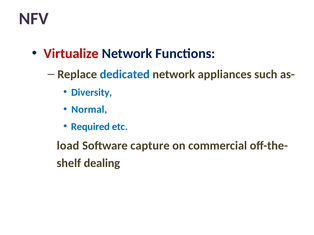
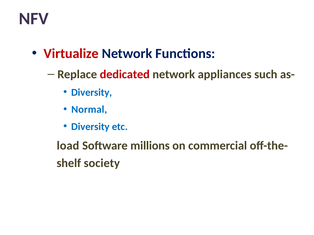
dedicated colour: blue -> red
Required at (90, 127): Required -> Diversity
capture: capture -> millions
dealing: dealing -> society
